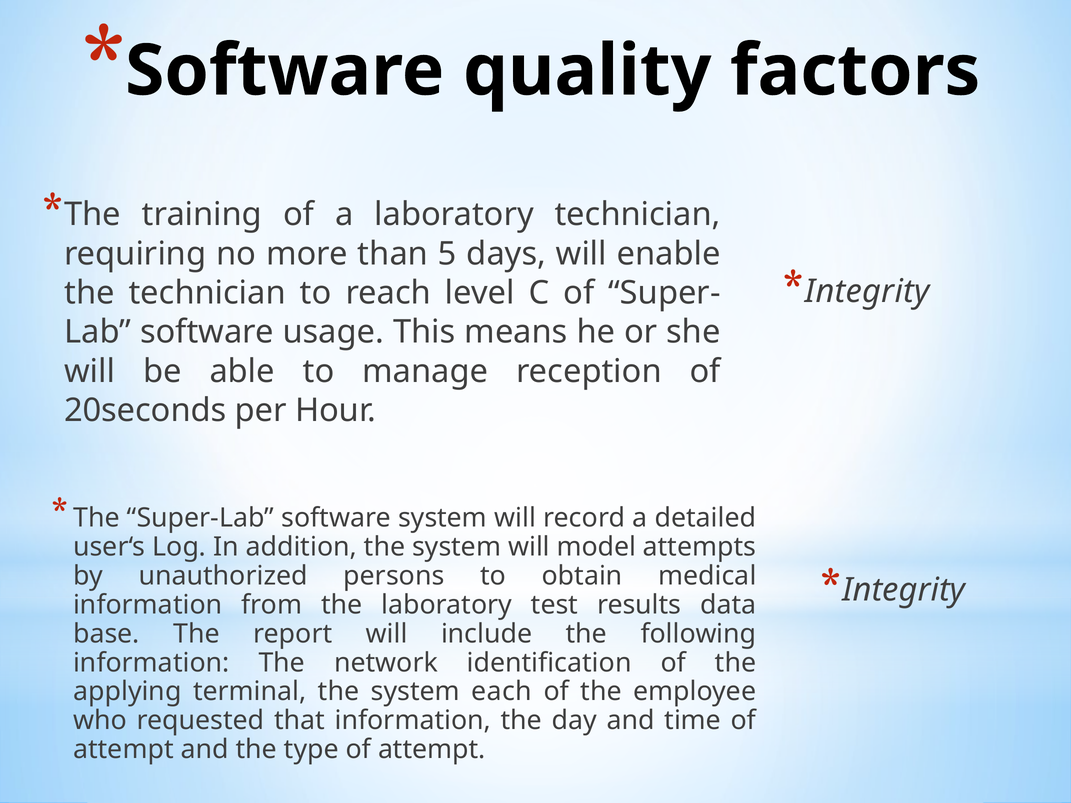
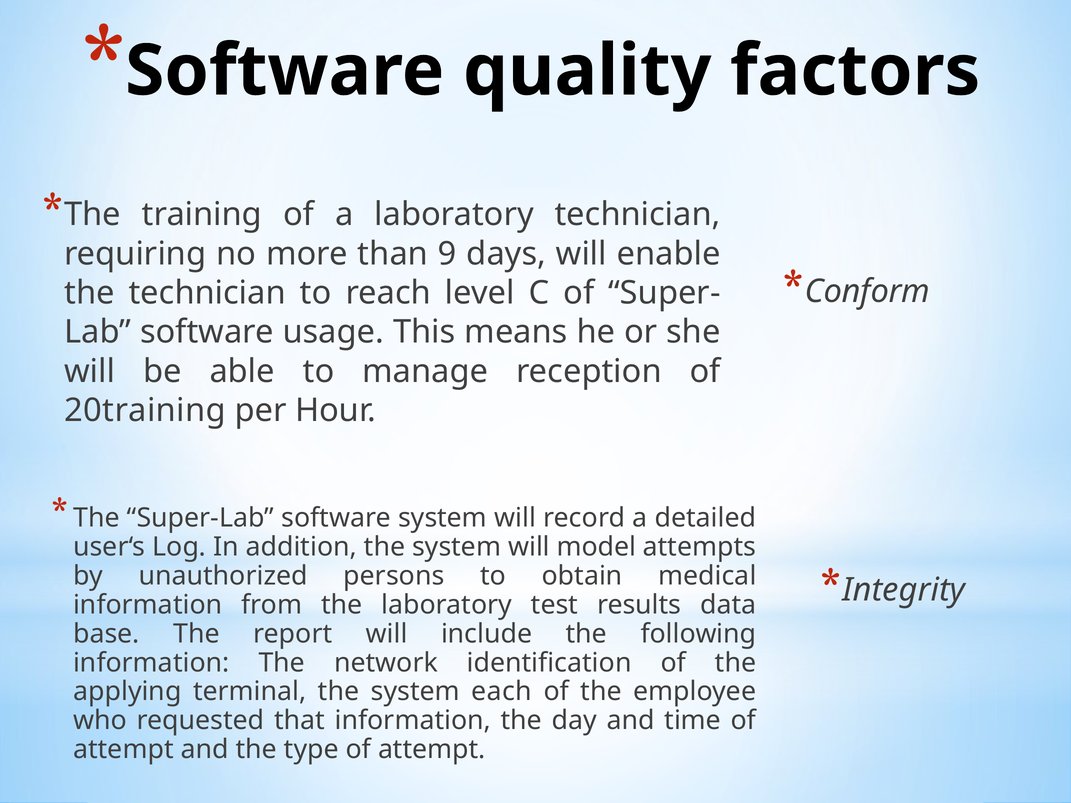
5: 5 -> 9
Integrity at (867, 292): Integrity -> Conform
20seconds: 20seconds -> 20training
